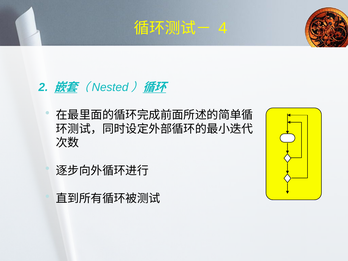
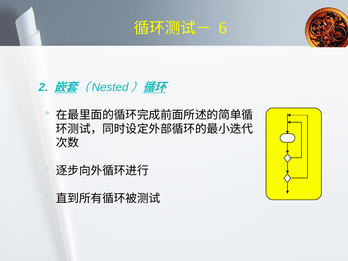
4: 4 -> 6
